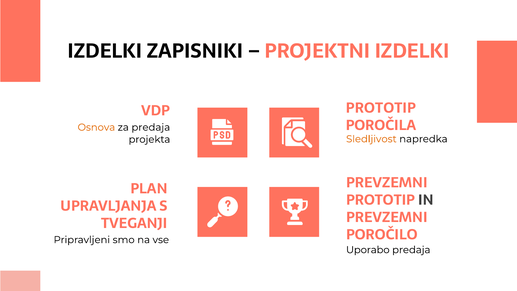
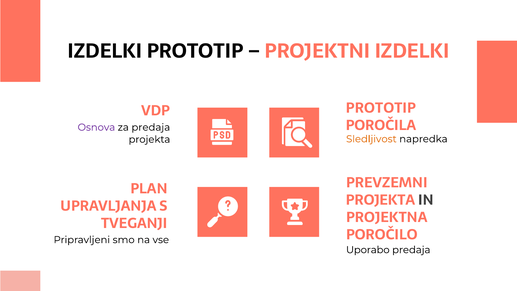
IZDELKI ZAPISNIKI: ZAPISNIKI -> PROTOTIP
Osnova colour: orange -> purple
PROTOTIP at (381, 200): PROTOTIP -> PROJEKTA
PREVZEMNI at (387, 217): PREVZEMNI -> PROJEKTNA
